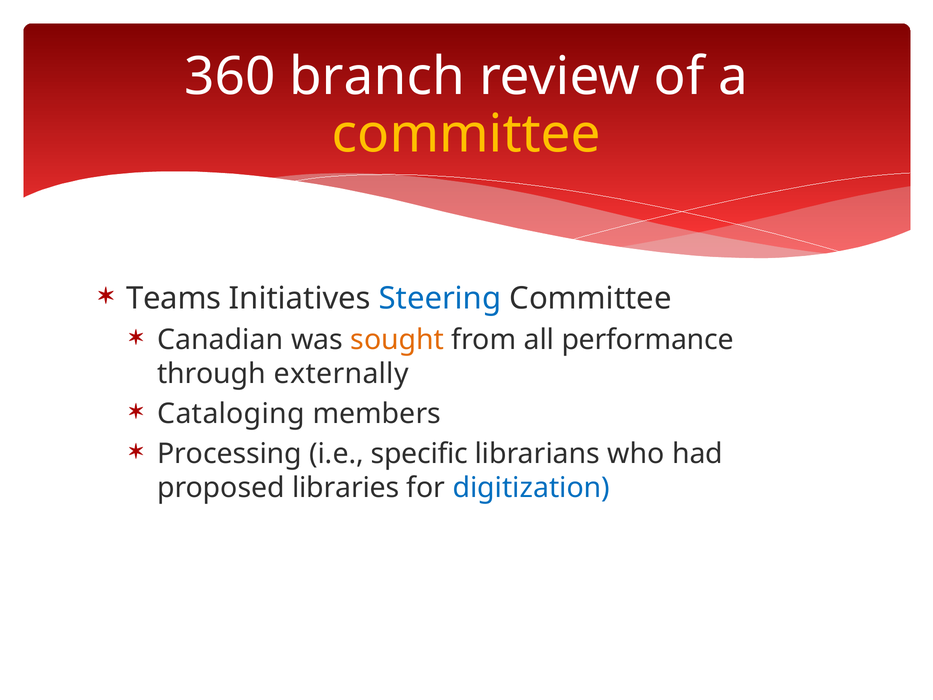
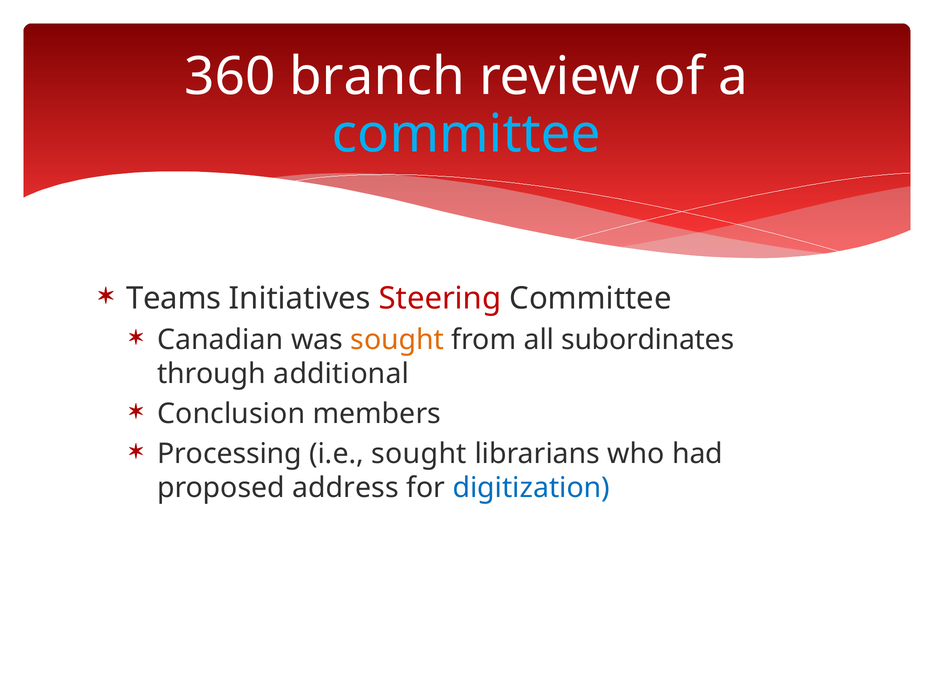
committee at (466, 134) colour: yellow -> light blue
Steering colour: blue -> red
performance: performance -> subordinates
externally: externally -> additional
Cataloging: Cataloging -> Conclusion
i.e specific: specific -> sought
libraries: libraries -> address
